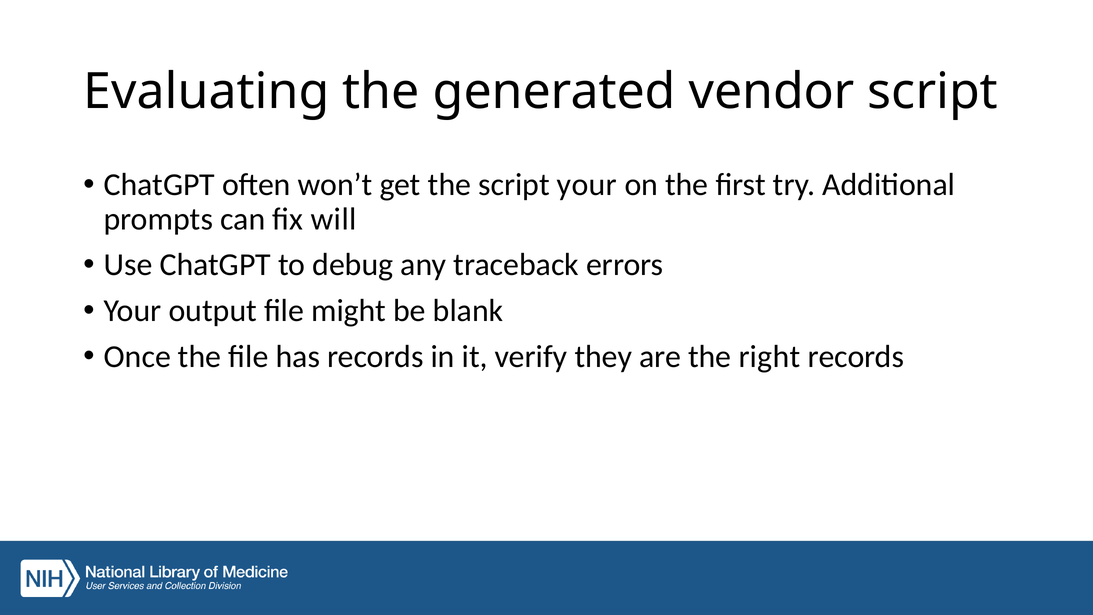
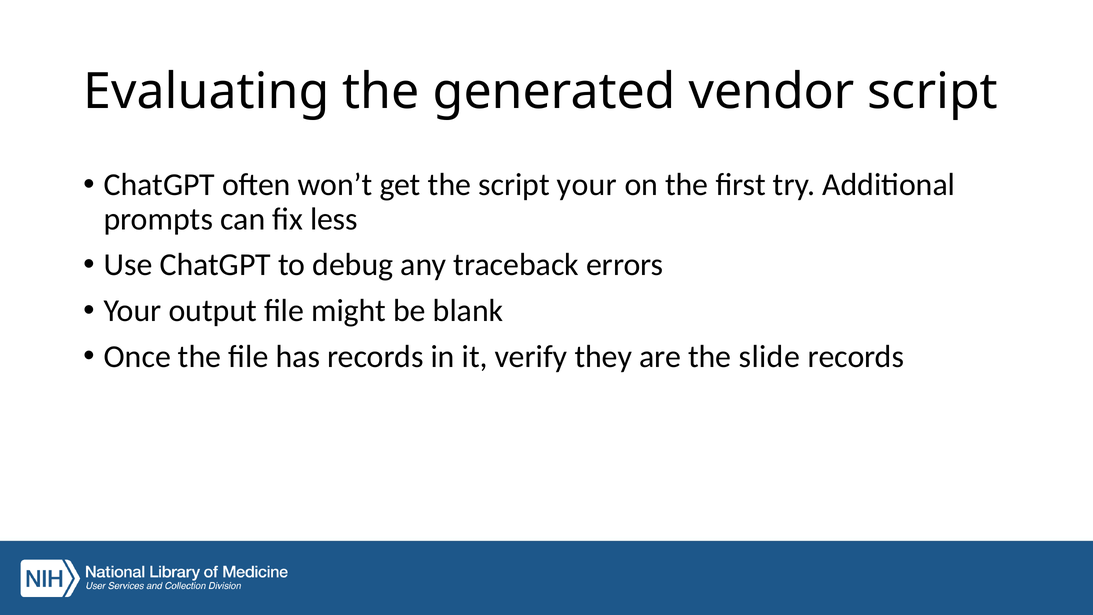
will: will -> less
right: right -> slide
